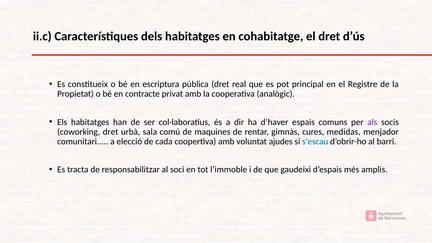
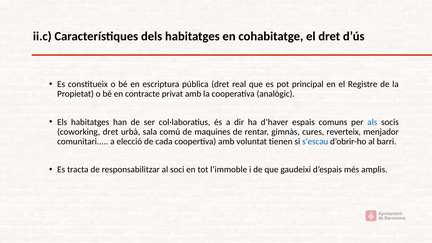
als colour: purple -> blue
medidas: medidas -> reverteix
ajudes: ajudes -> tienen
